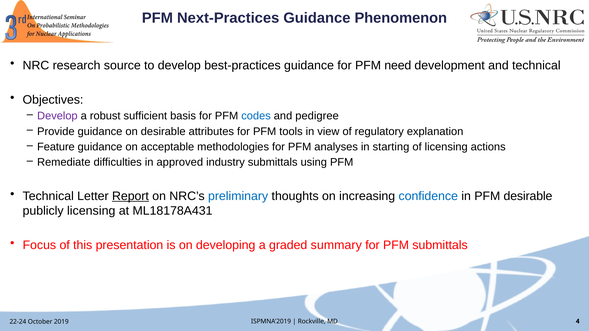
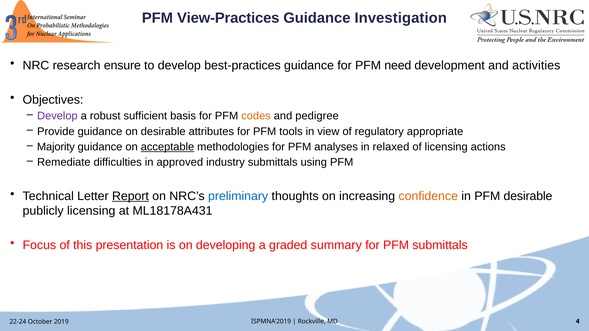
Next-Practices: Next-Practices -> View-Practices
Phenomenon: Phenomenon -> Investigation
source: source -> ensure
and technical: technical -> activities
codes colour: blue -> orange
explanation: explanation -> appropriate
Feature: Feature -> Majority
acceptable underline: none -> present
starting: starting -> relaxed
confidence colour: blue -> orange
